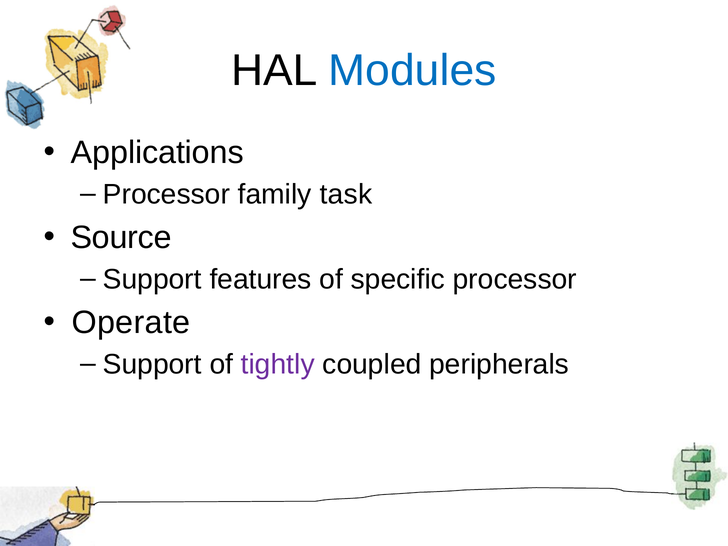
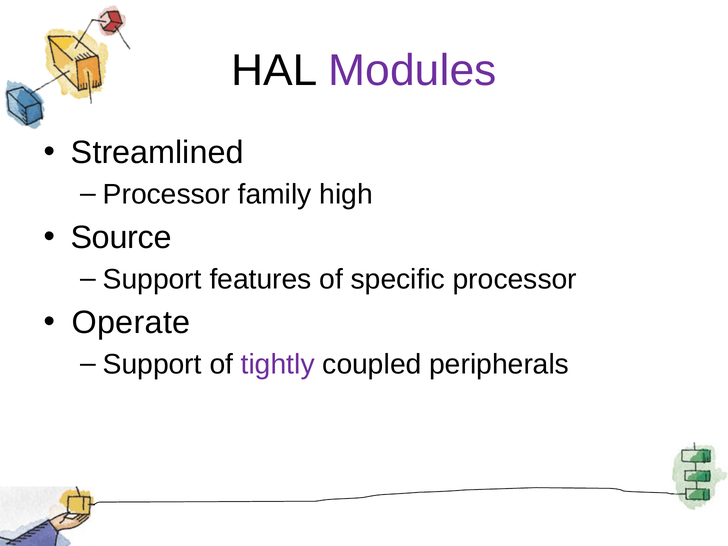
Modules colour: blue -> purple
Applications: Applications -> Streamlined
task: task -> high
